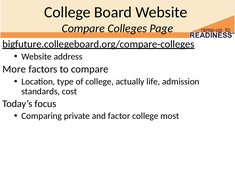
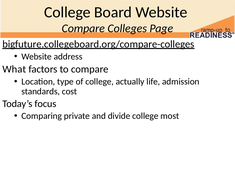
More: More -> What
factor: factor -> divide
